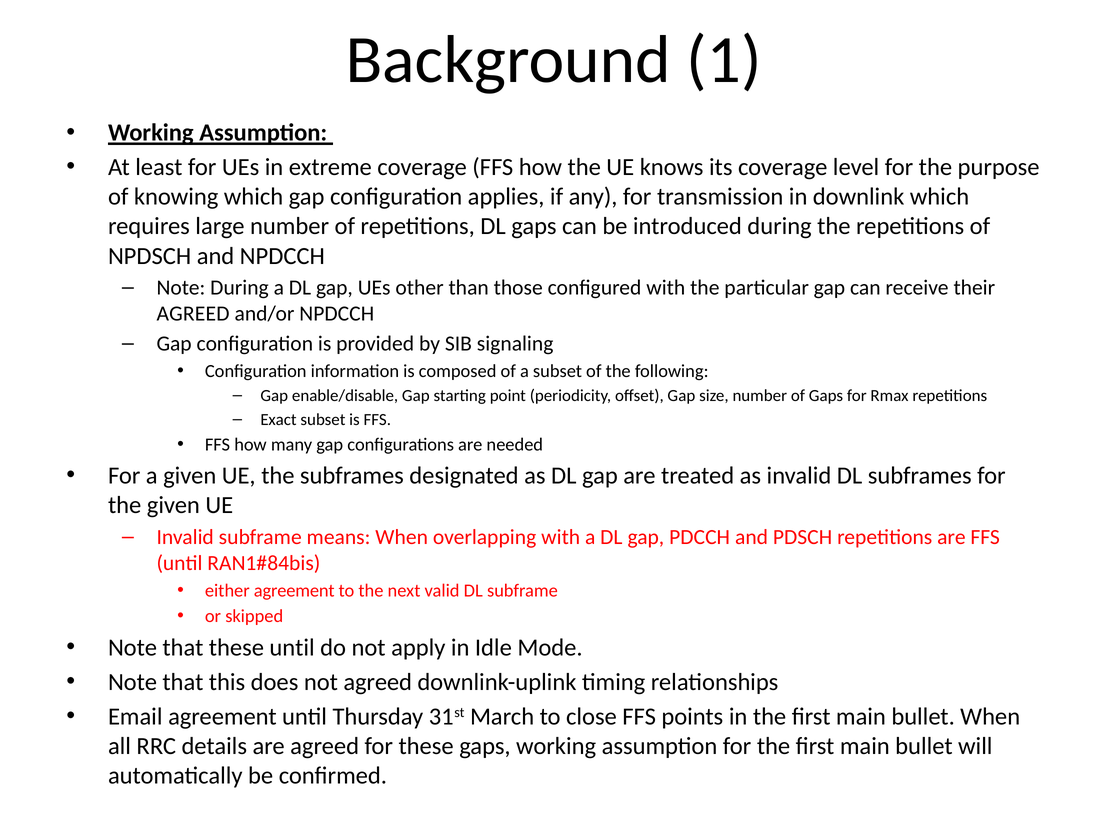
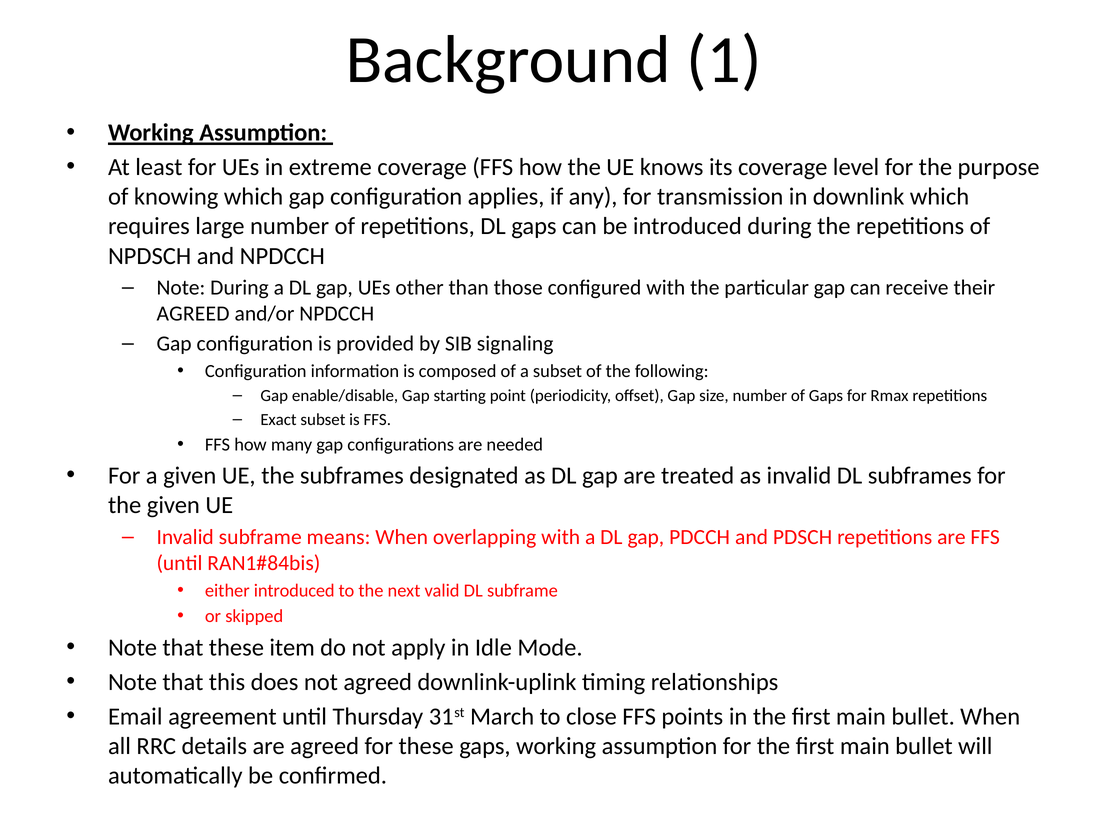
either agreement: agreement -> introduced
these until: until -> item
